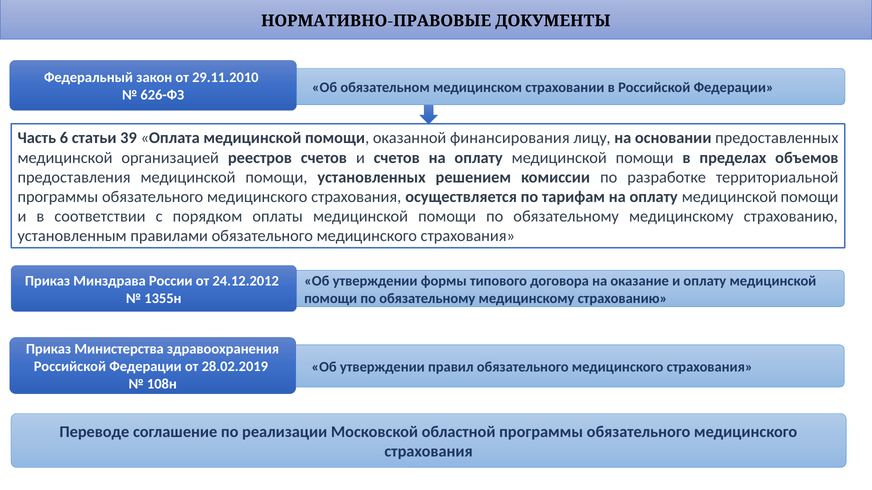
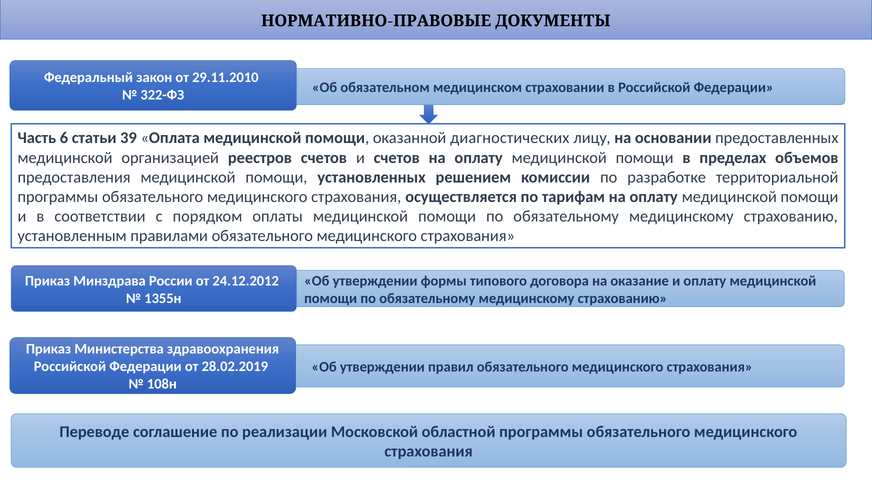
626-ФЗ: 626-ФЗ -> 322-ФЗ
финансирования: финансирования -> диагностических
